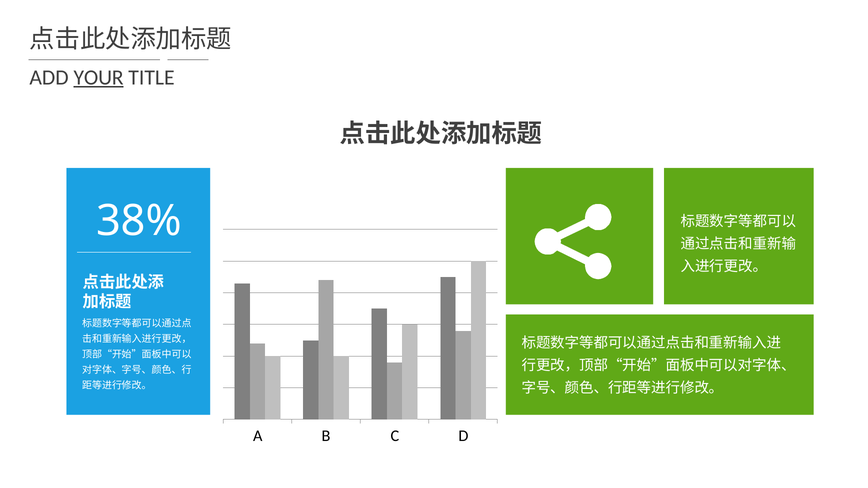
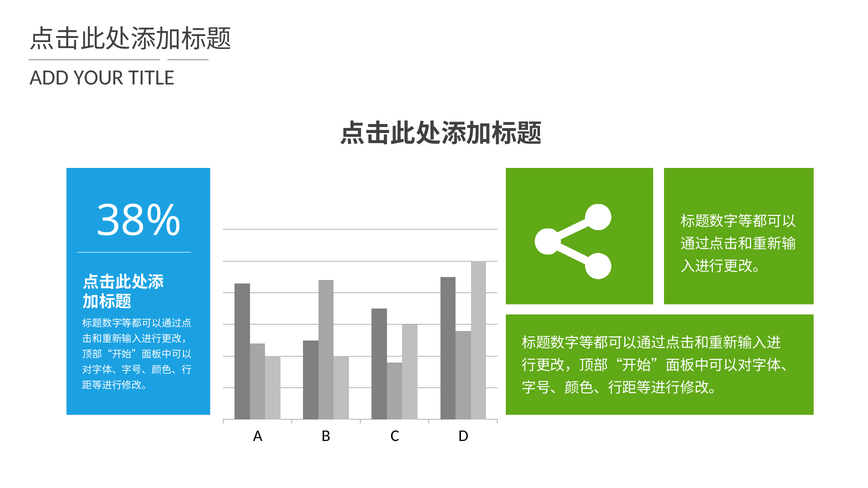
YOUR underline: present -> none
